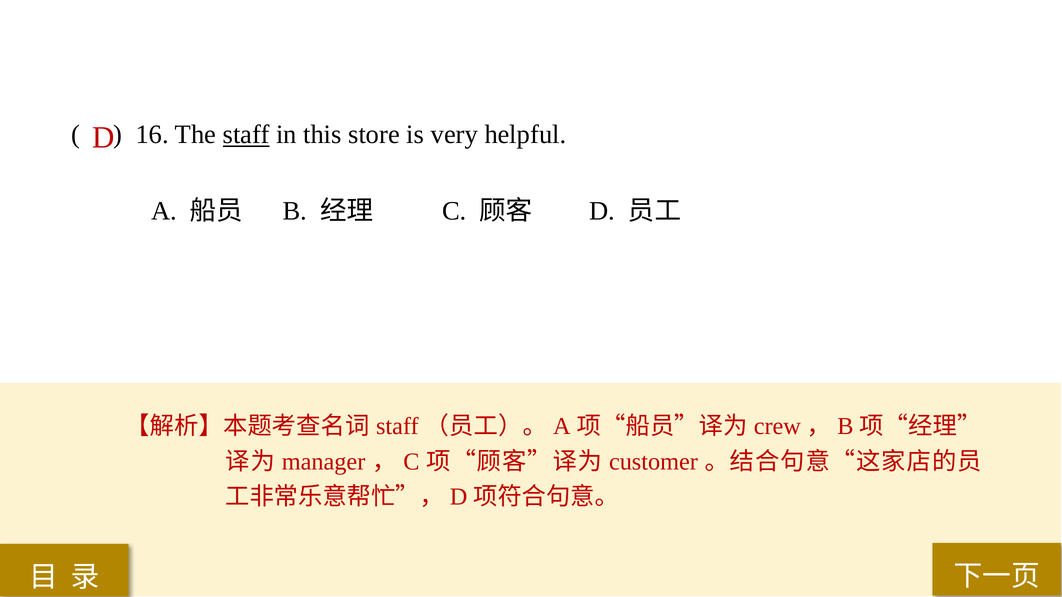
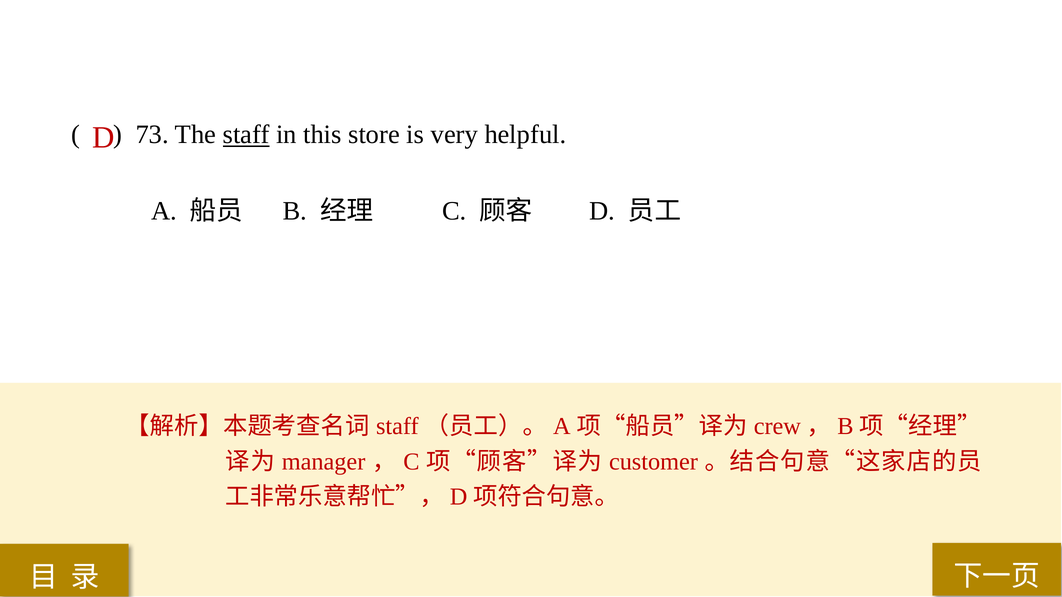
16: 16 -> 73
